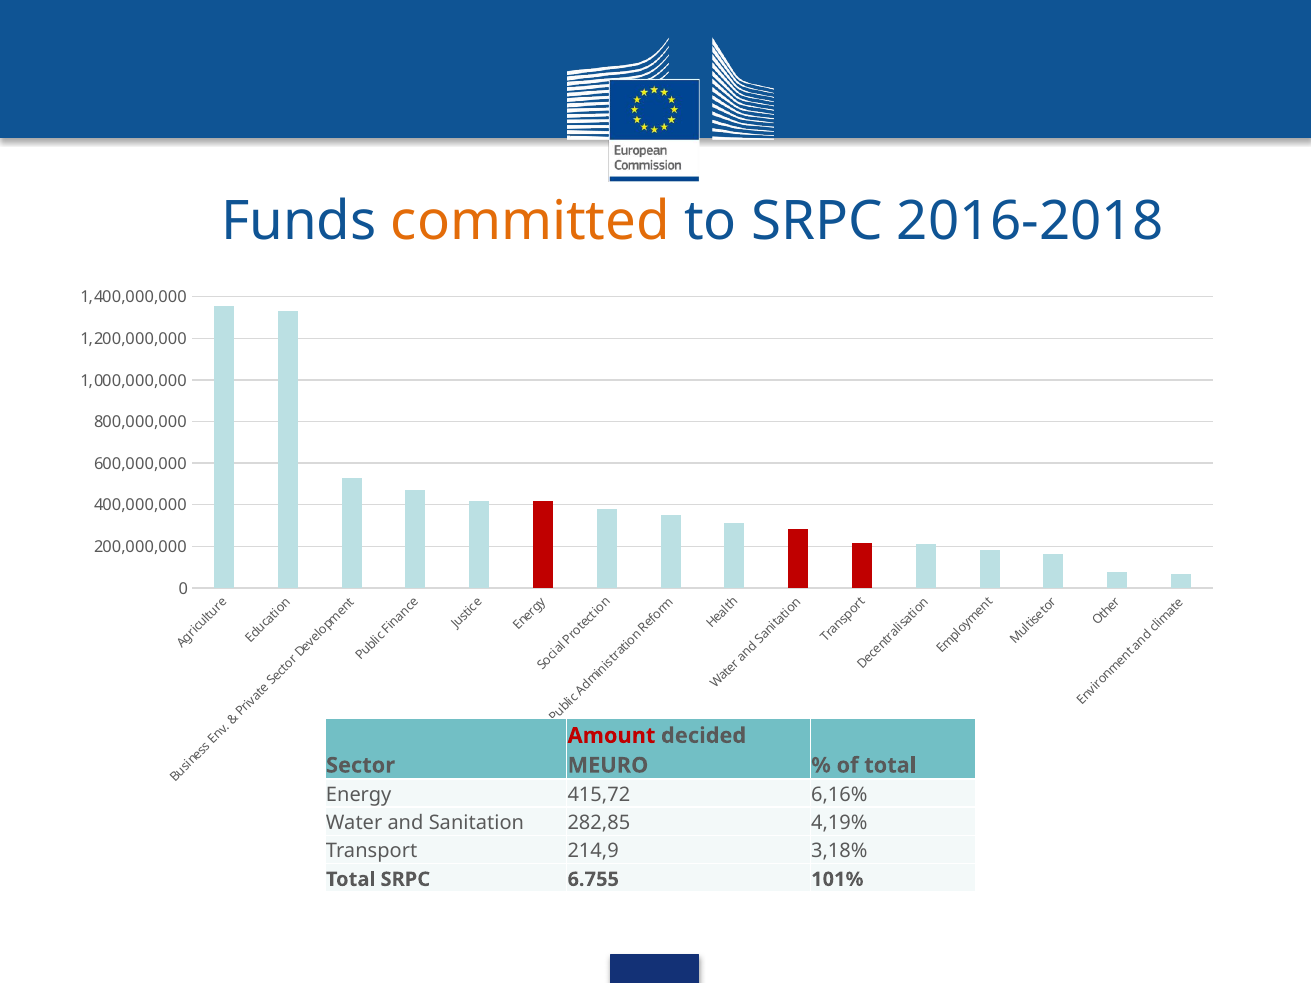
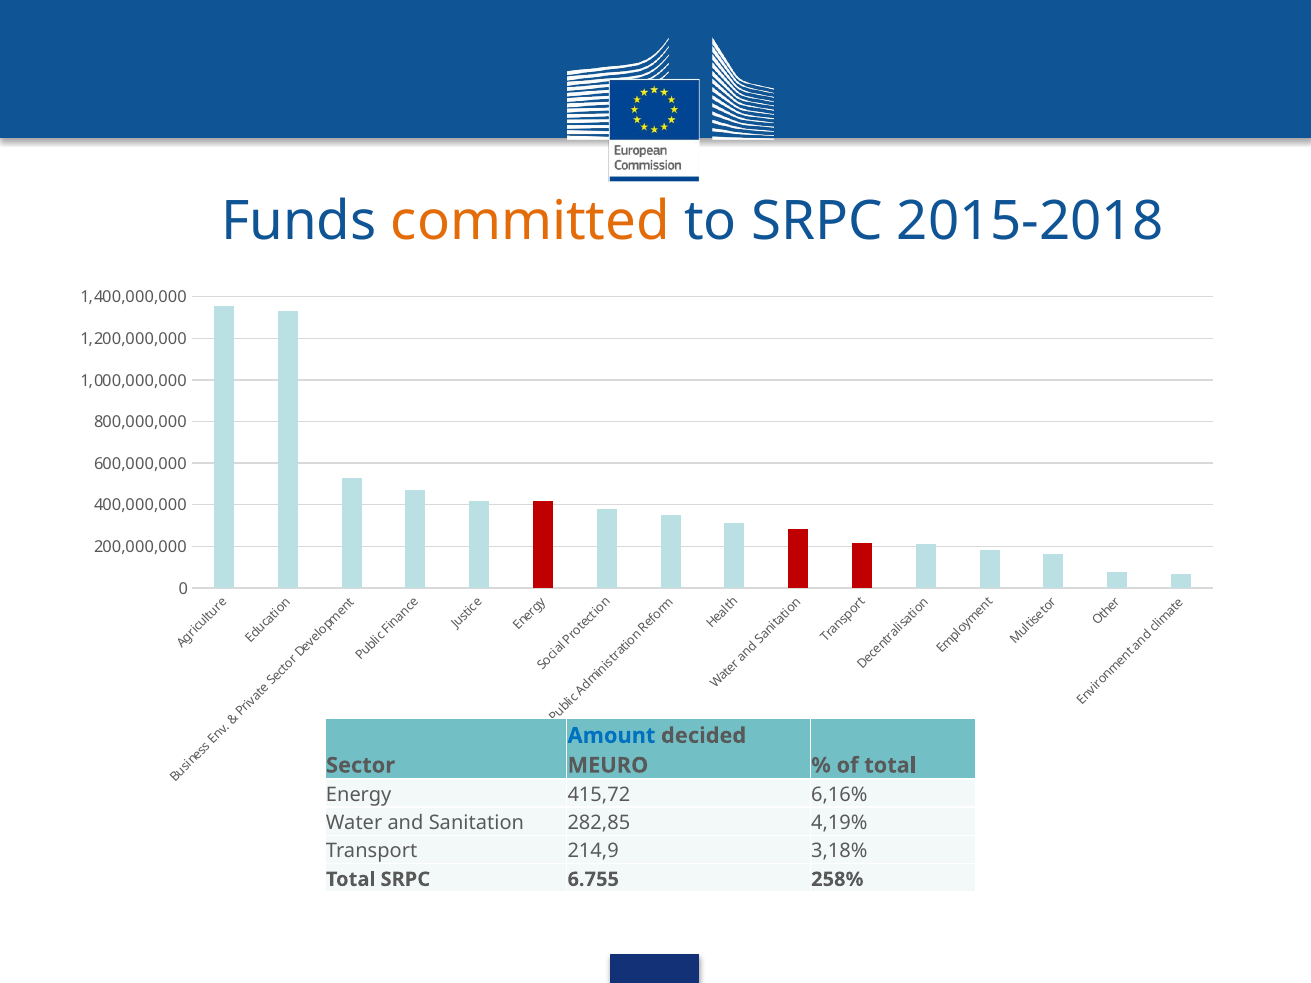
2016-2018: 2016-2018 -> 2015-2018
Amount colour: red -> blue
101%: 101% -> 258%
